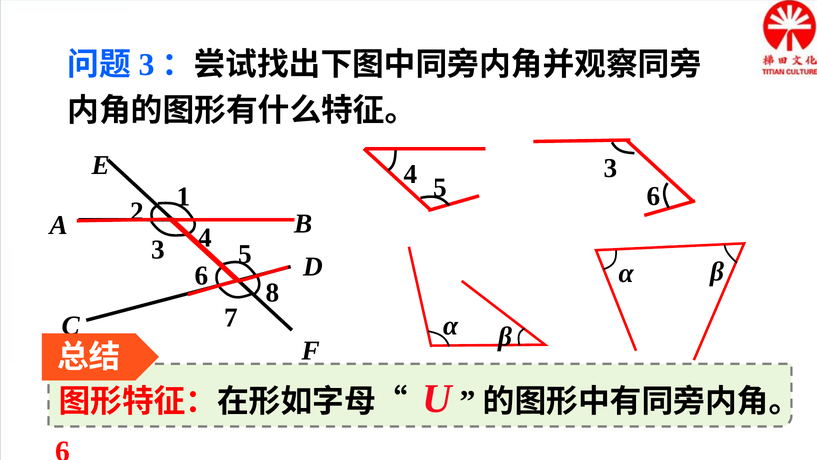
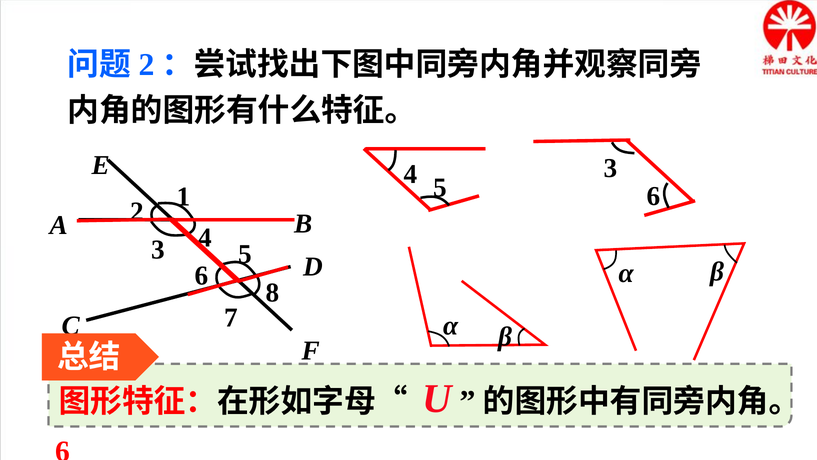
3 at (146, 65): 3 -> 2
